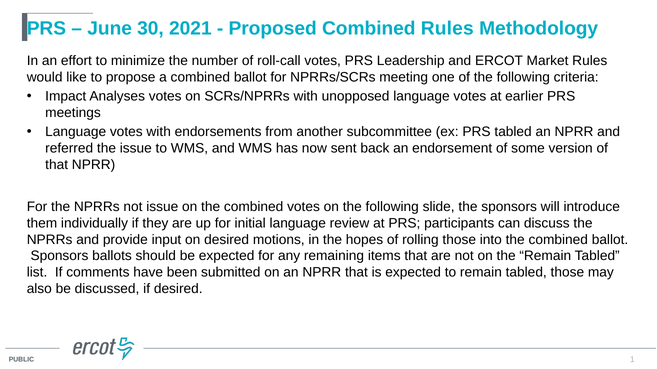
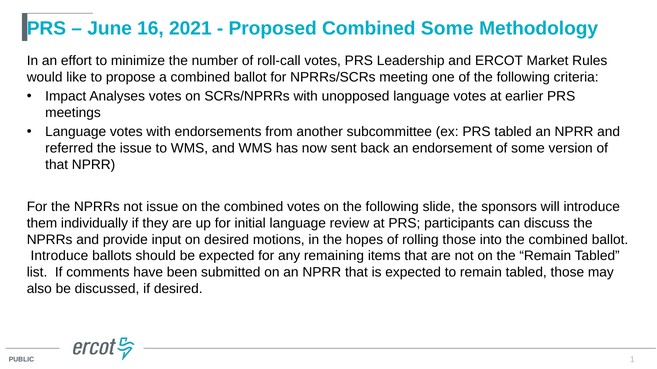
30: 30 -> 16
Combined Rules: Rules -> Some
Sponsors at (59, 256): Sponsors -> Introduce
